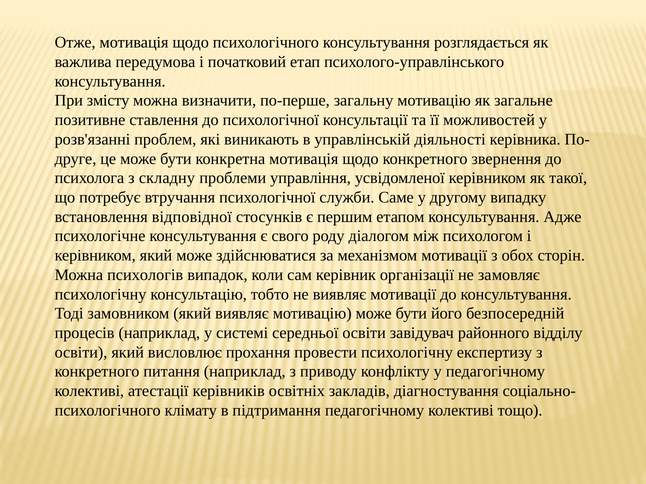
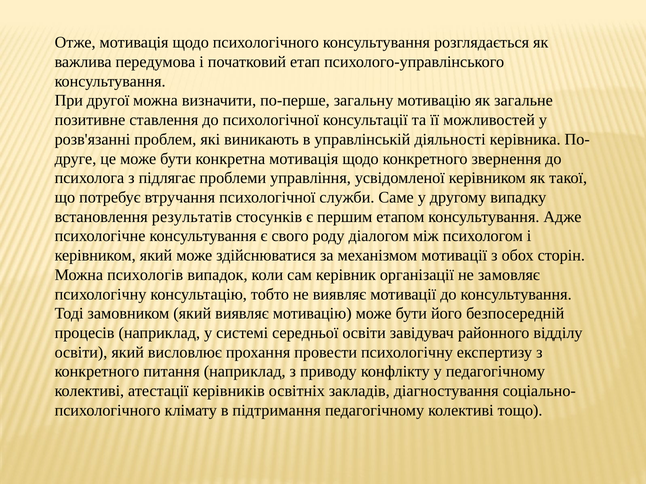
змісту: змісту -> другої
складну: складну -> підлягає
відповідної: відповідної -> результатів
